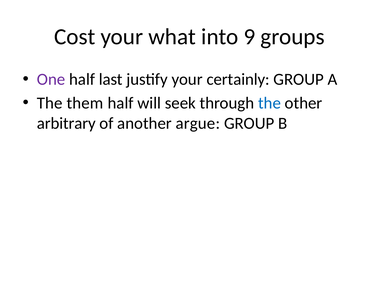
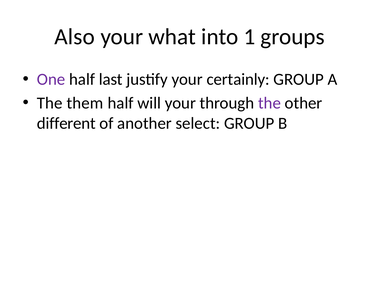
Cost: Cost -> Also
9: 9 -> 1
will seek: seek -> your
the at (269, 103) colour: blue -> purple
arbitrary: arbitrary -> different
argue: argue -> select
